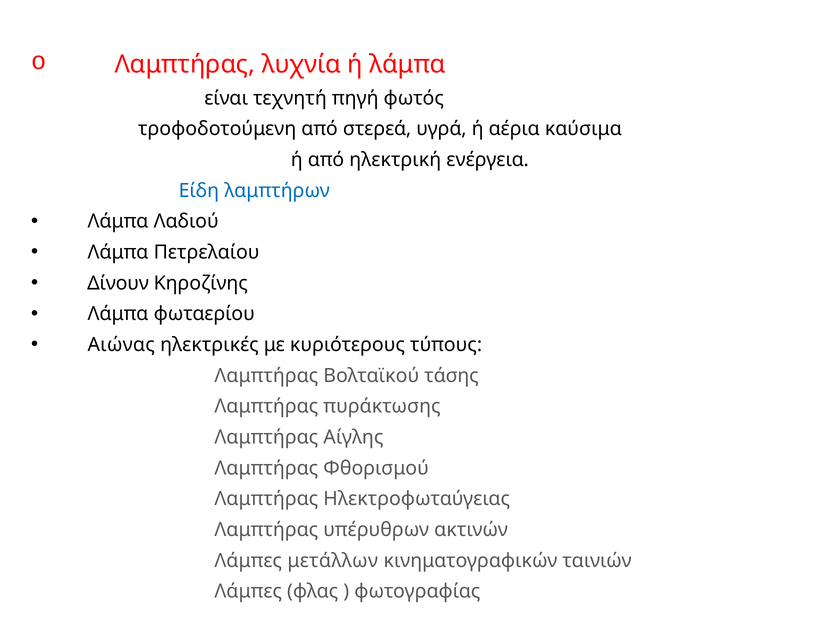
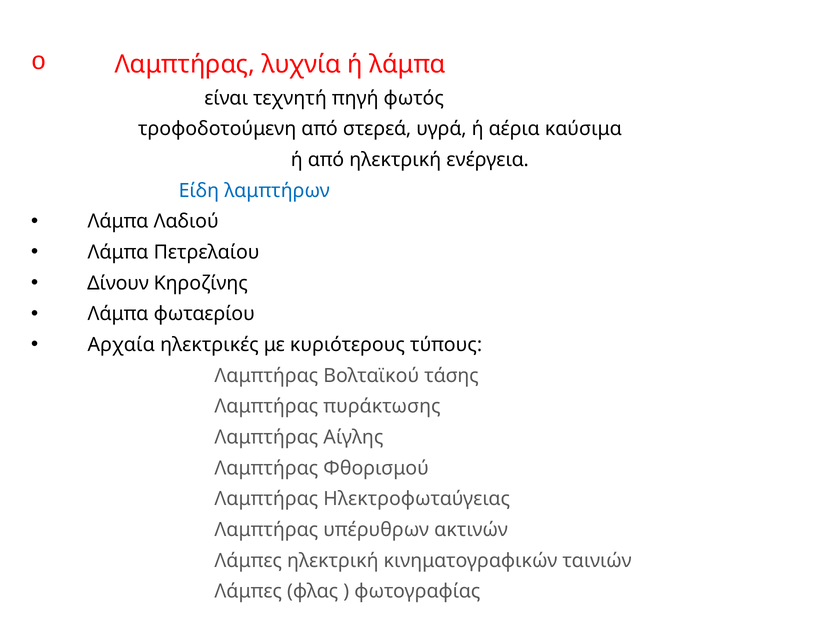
Αιώνας: Αιώνας -> Αρχαία
Λάμπες μετάλλων: μετάλλων -> ηλεκτρική
